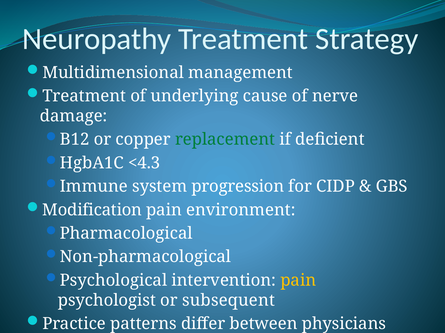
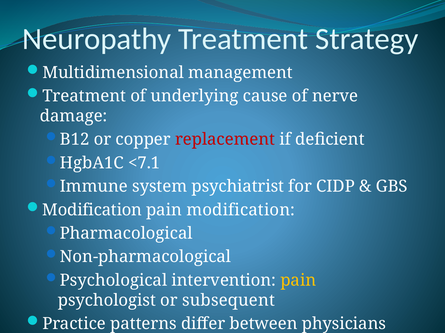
replacement colour: green -> red
<4.3: <4.3 -> <7.1
progression: progression -> psychiatrist
pain environment: environment -> modification
